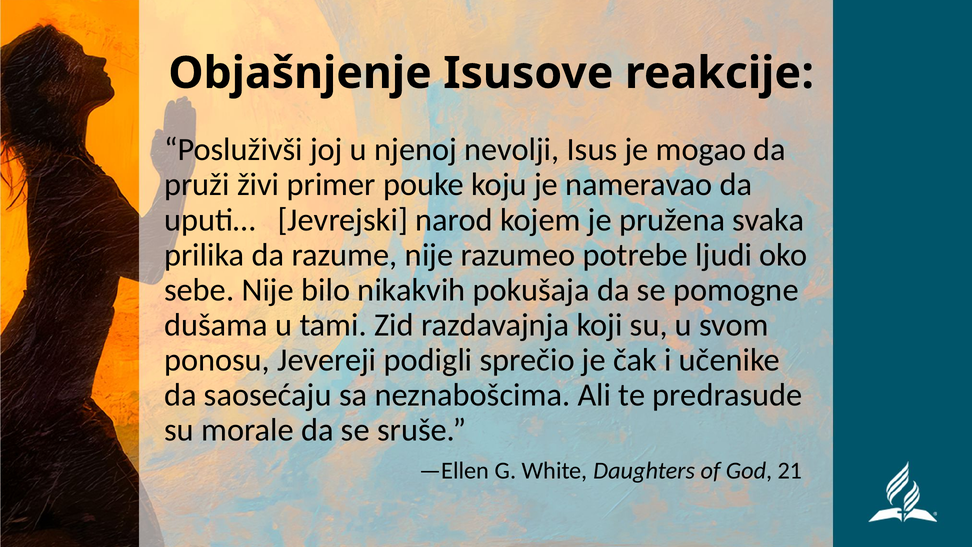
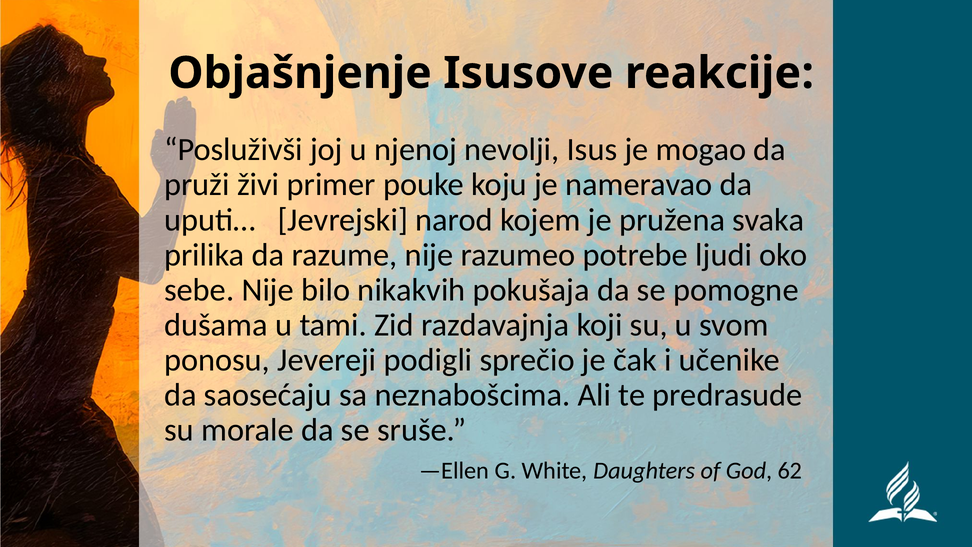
21: 21 -> 62
